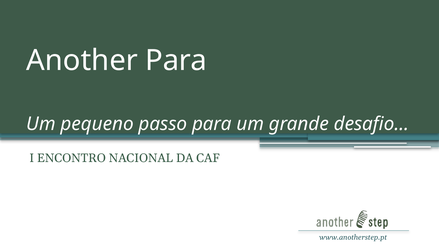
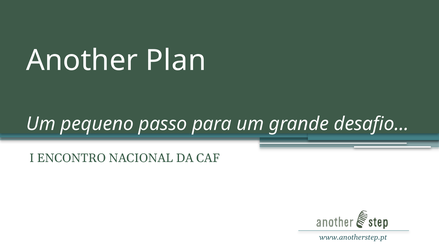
Another Para: Para -> Plan
